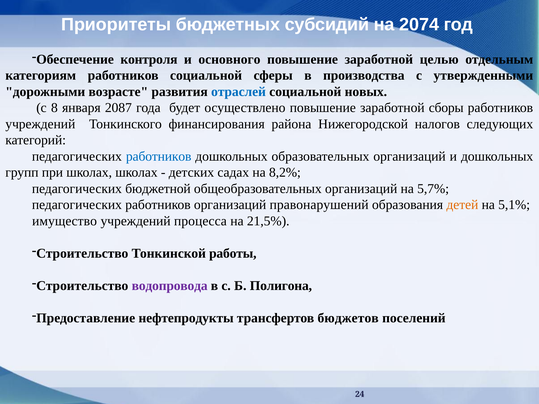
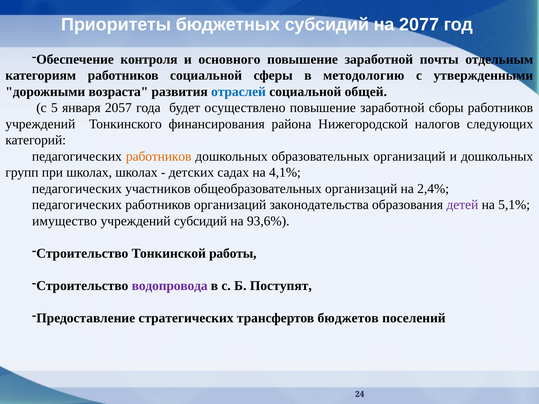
2074: 2074 -> 2077
целью: целью -> почты
производства: производства -> методологию
возрасте: возрасте -> возраста
новых: новых -> общей
8: 8 -> 5
2087: 2087 -> 2057
работников at (159, 156) colour: blue -> orange
8,2%: 8,2% -> 4,1%
бюджетной: бюджетной -> участников
5,7%: 5,7% -> 2,4%
правонарушений: правонарушений -> законодательства
детей colour: orange -> purple
учреждений процесса: процесса -> субсидий
21,5%: 21,5% -> 93,6%
Полигона: Полигона -> Поступят
нефтепродукты: нефтепродукты -> стратегических
